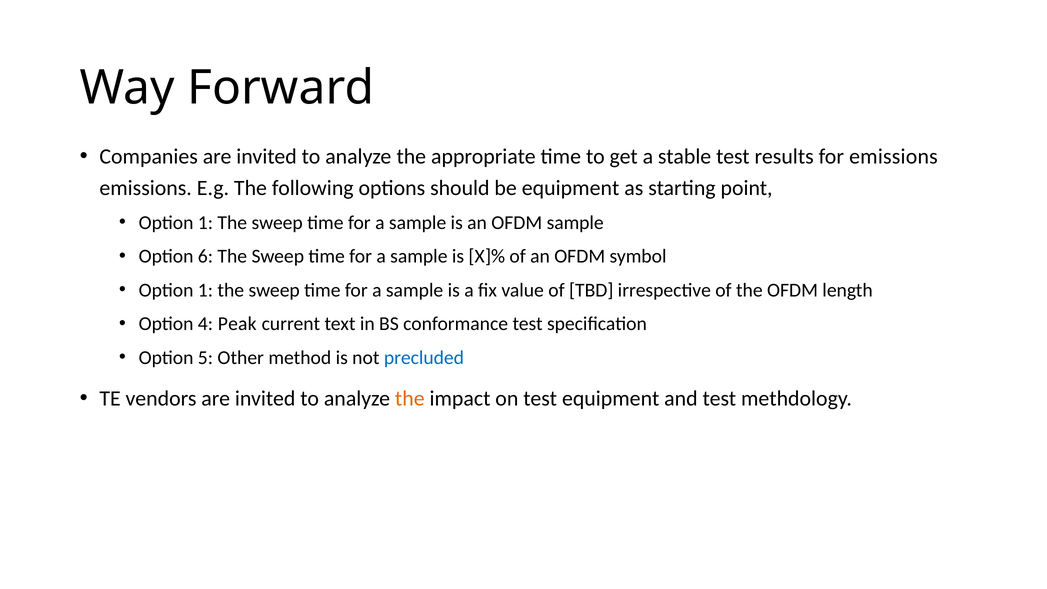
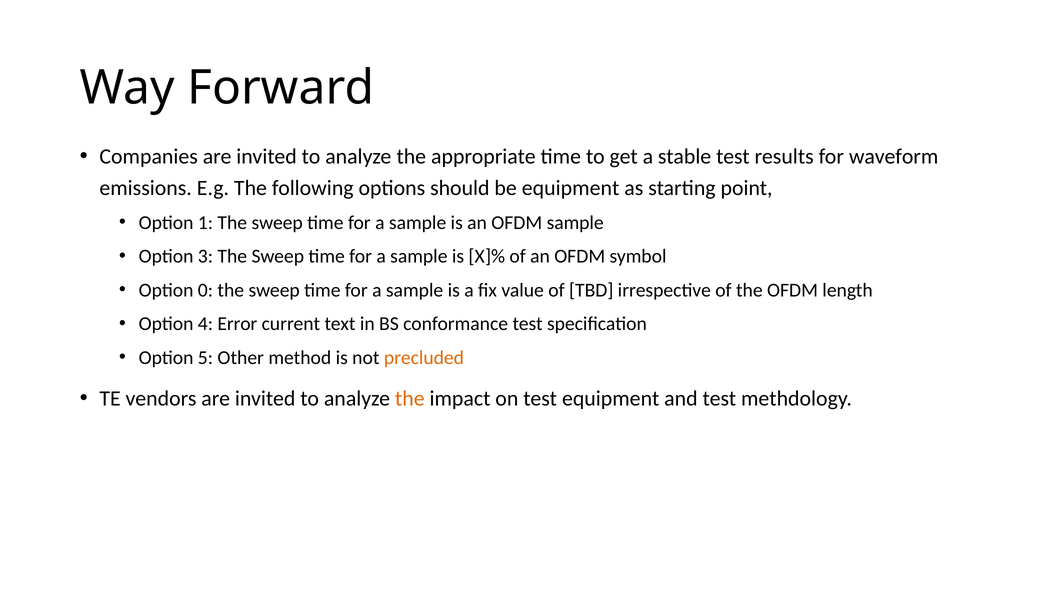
for emissions: emissions -> waveform
6: 6 -> 3
1 at (205, 290): 1 -> 0
Peak: Peak -> Error
precluded colour: blue -> orange
